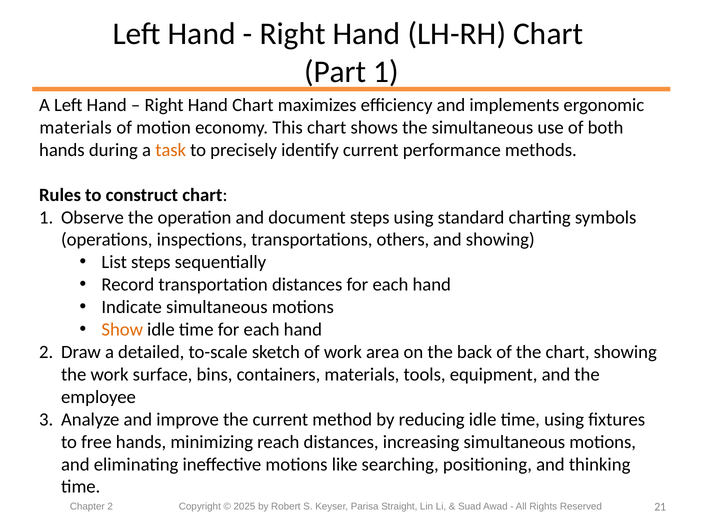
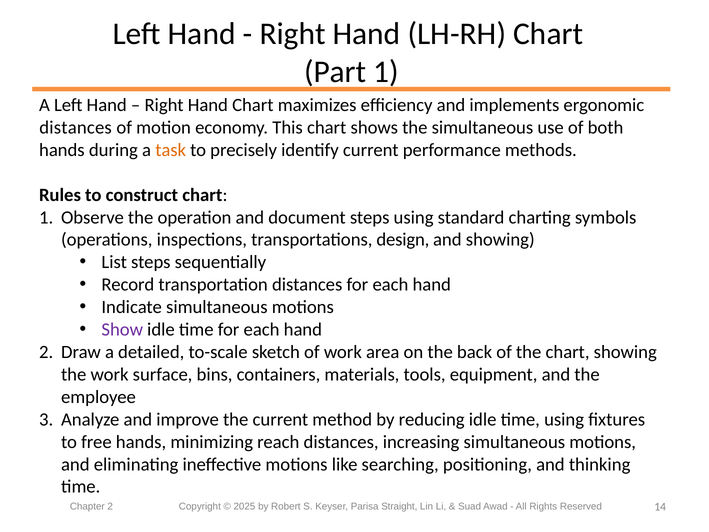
materials at (76, 127): materials -> distances
others: others -> design
Show colour: orange -> purple
21: 21 -> 14
